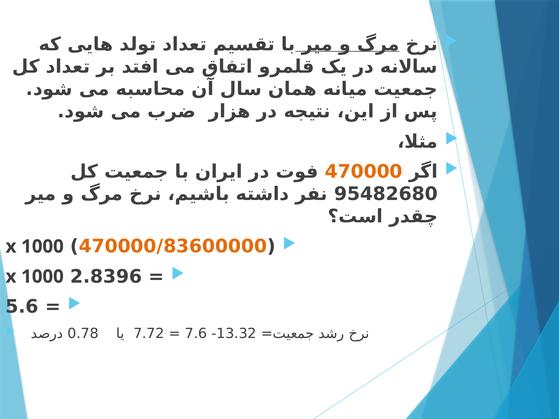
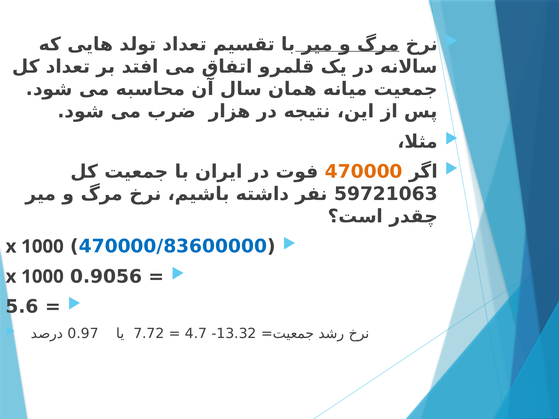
95482680: 95482680 -> 59721063
470000/83600000 colour: orange -> blue
2.8396: 2.8396 -> 0.9056
0.78: 0.78 -> 0.97
7.6: 7.6 -> 4.7
